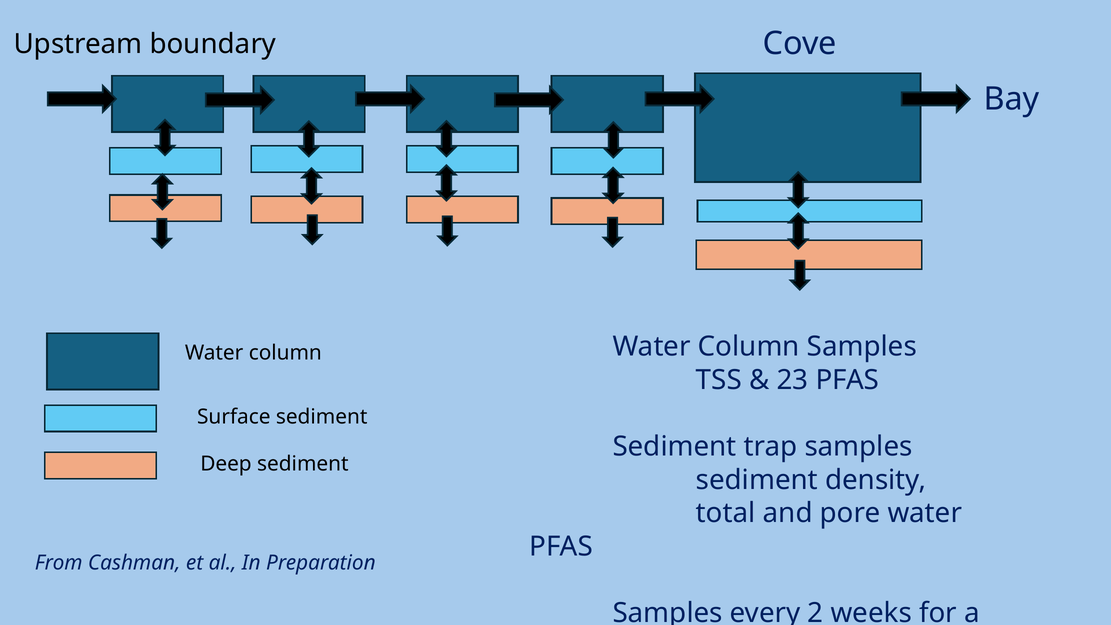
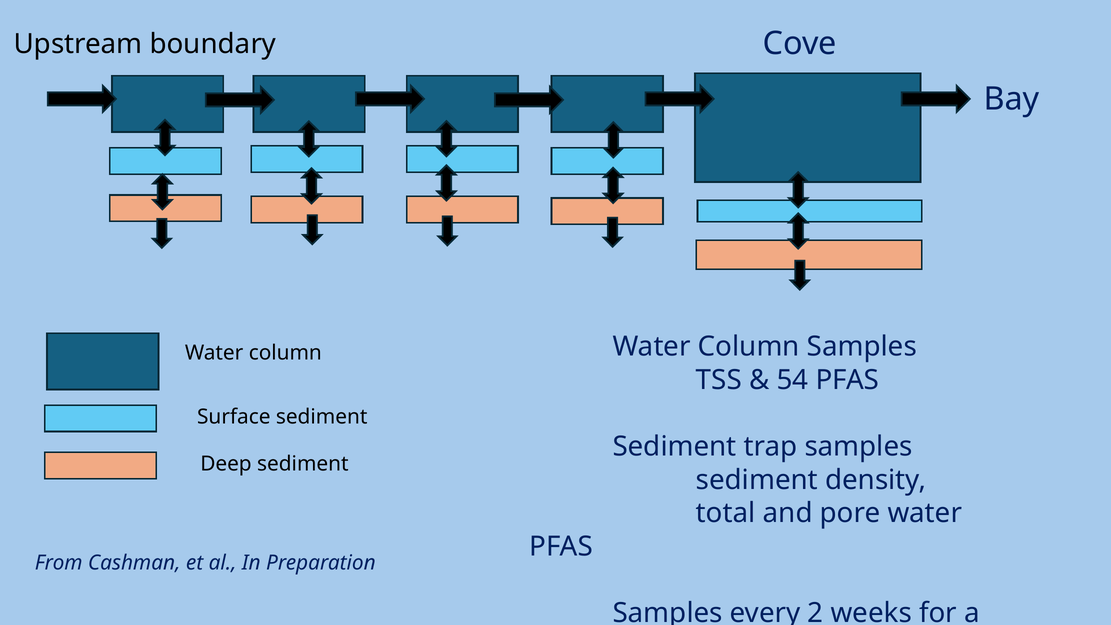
23: 23 -> 54
